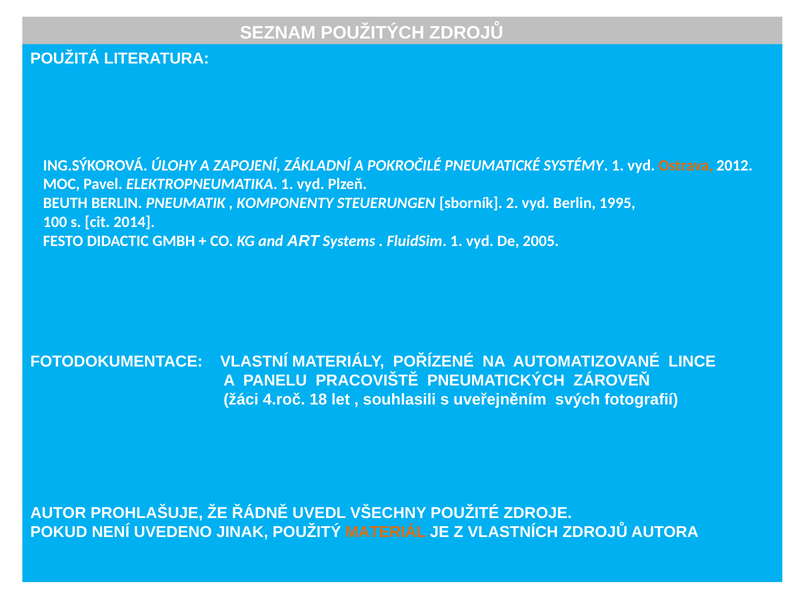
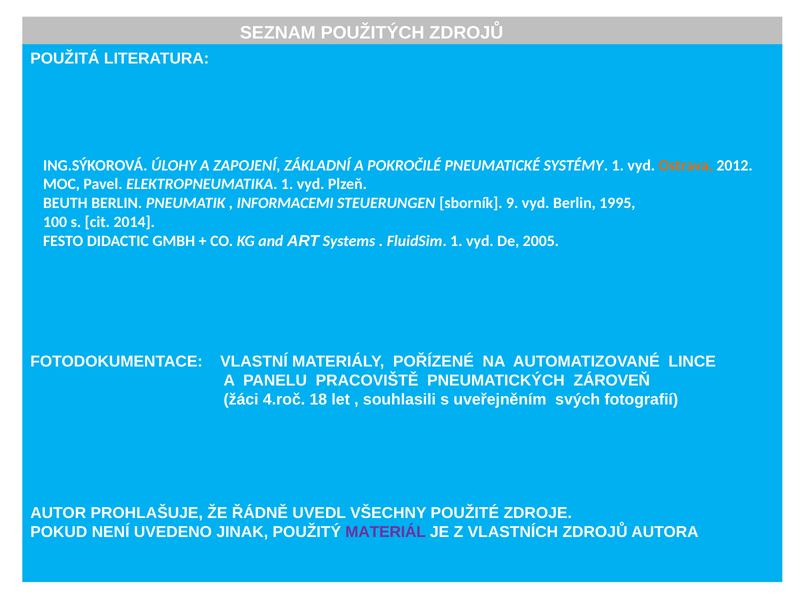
KOMPONENTY: KOMPONENTY -> INFORMACEMI
2: 2 -> 9
MATERIÁL colour: orange -> purple
